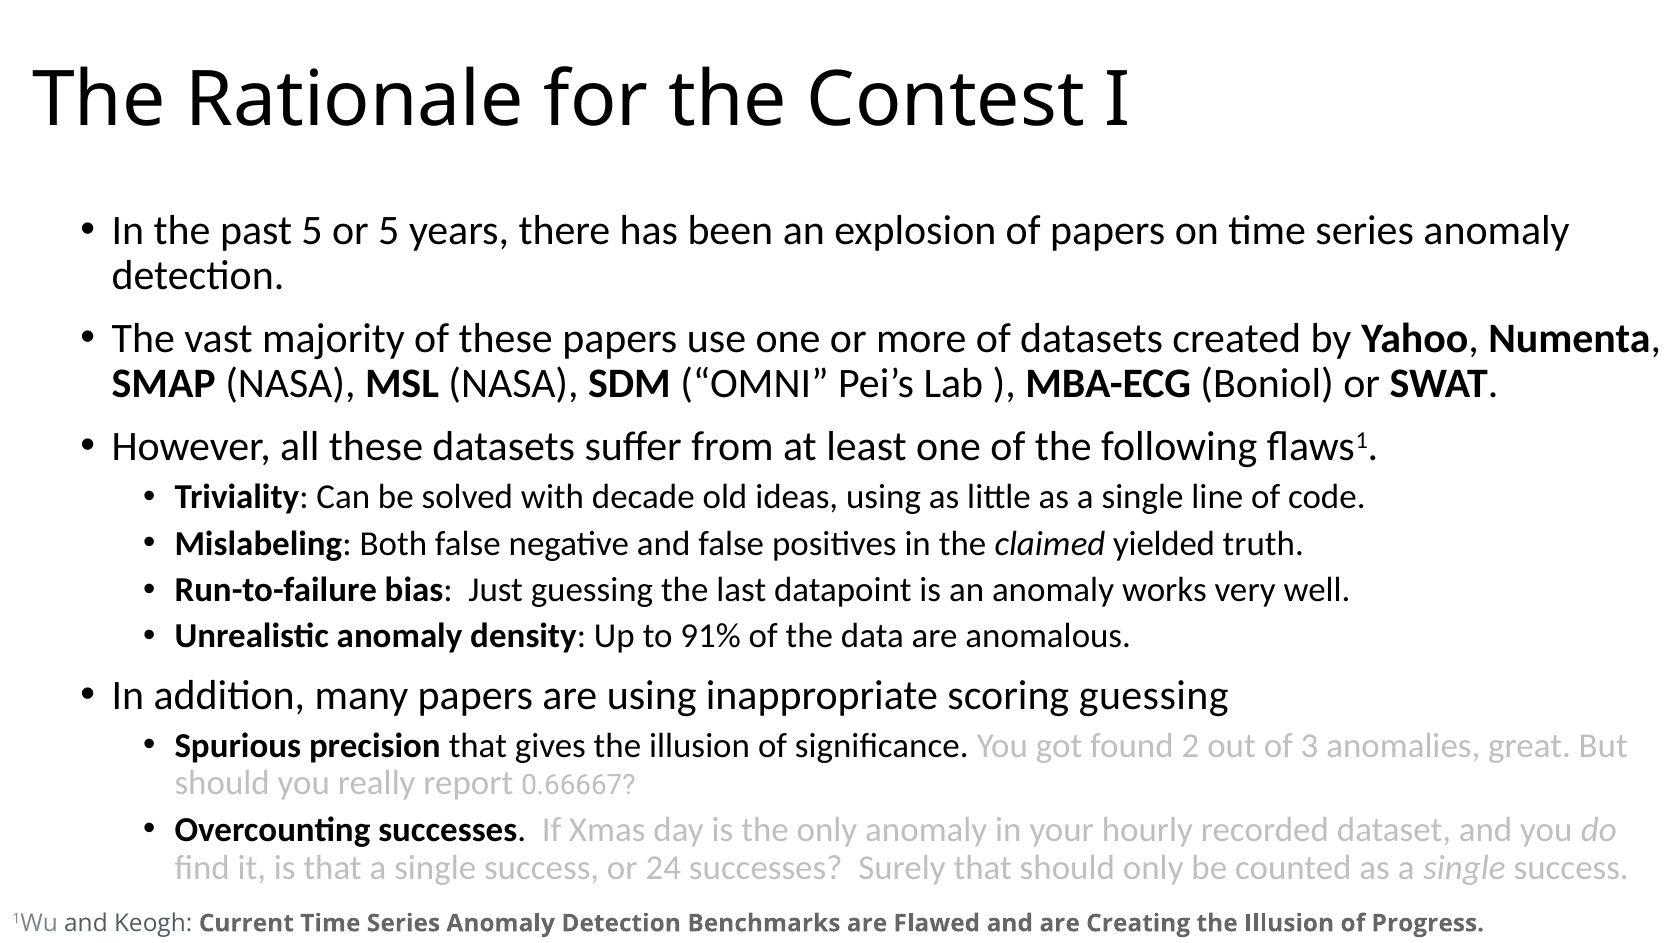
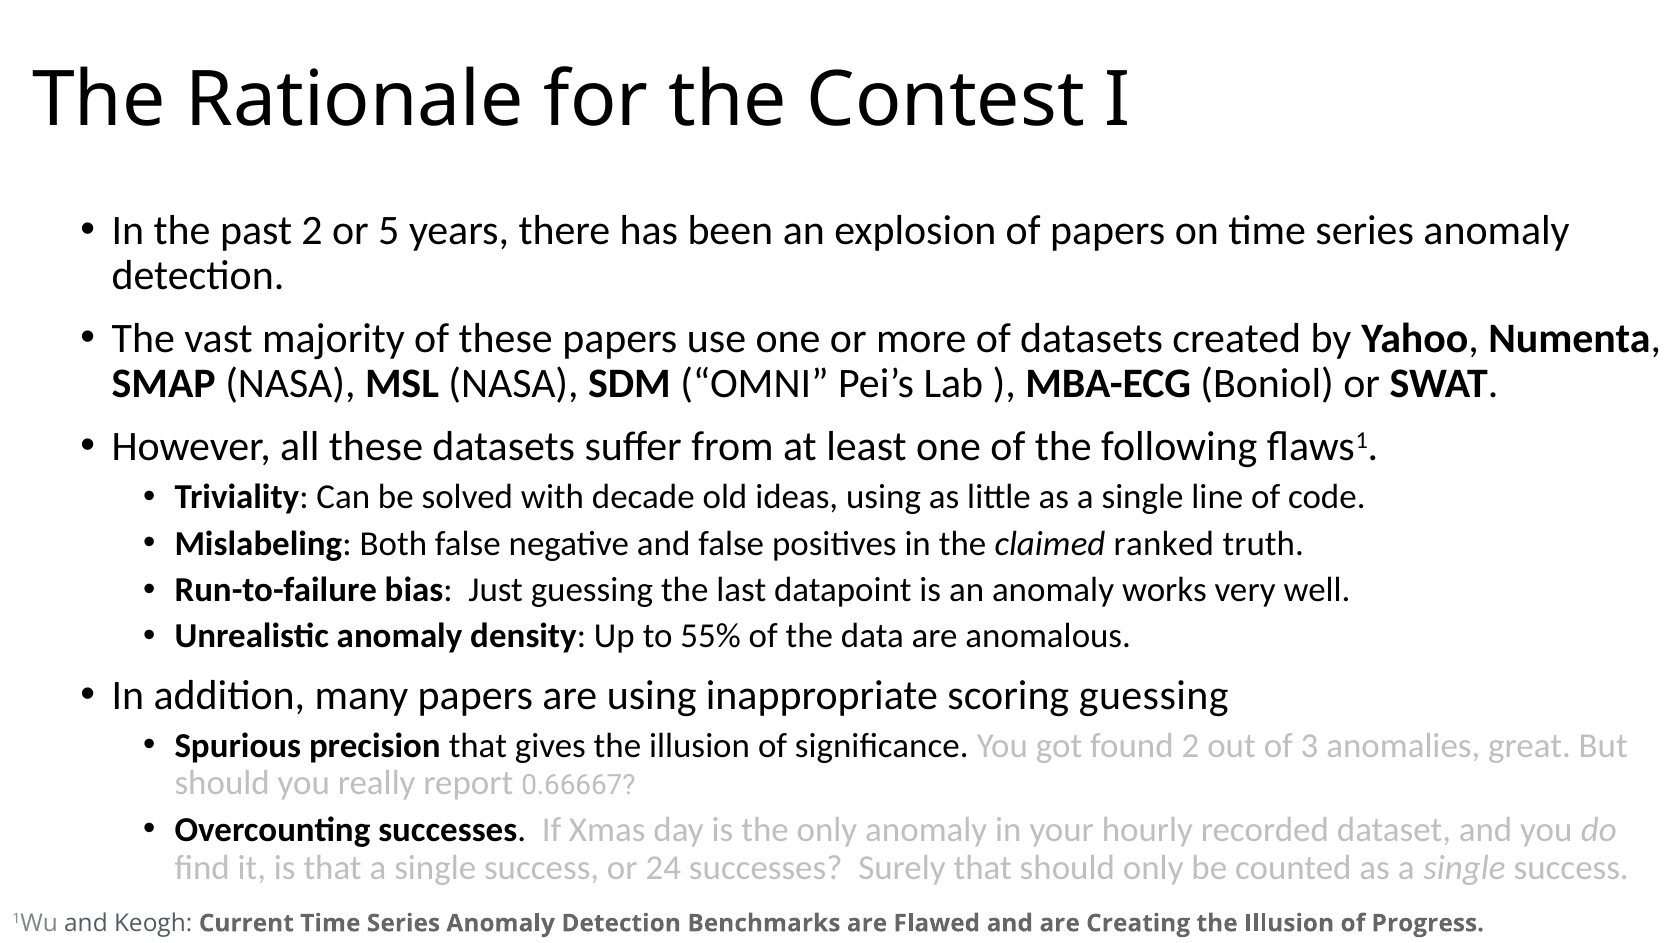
past 5: 5 -> 2
yielded: yielded -> ranked
91%: 91% -> 55%
